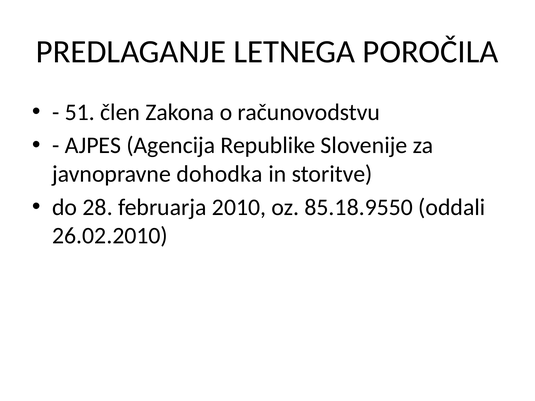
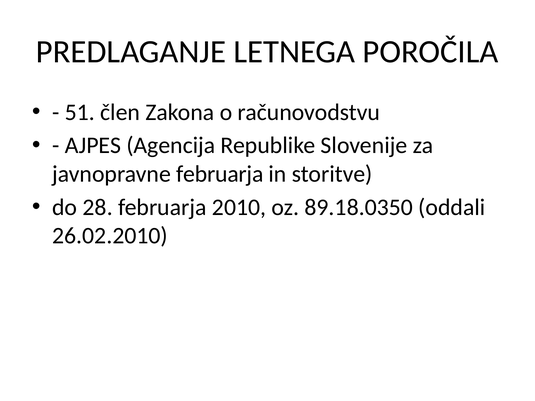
javnopravne dohodka: dohodka -> februarja
85.18.9550: 85.18.9550 -> 89.18.0350
